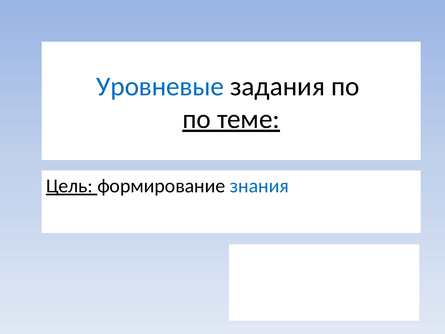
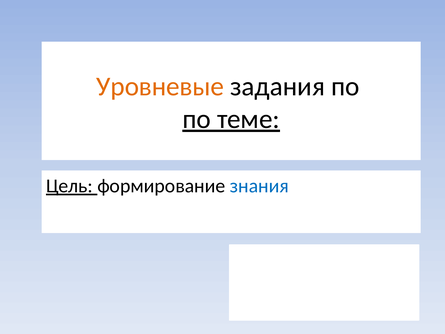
Уровневые colour: blue -> orange
